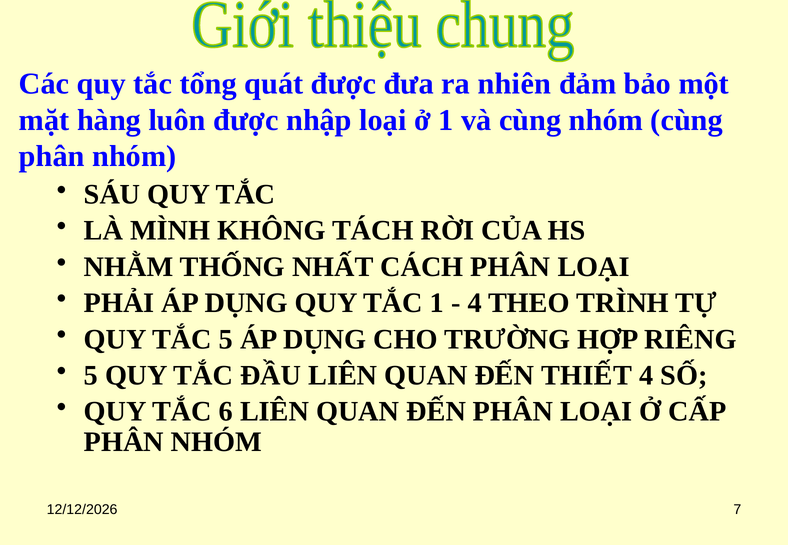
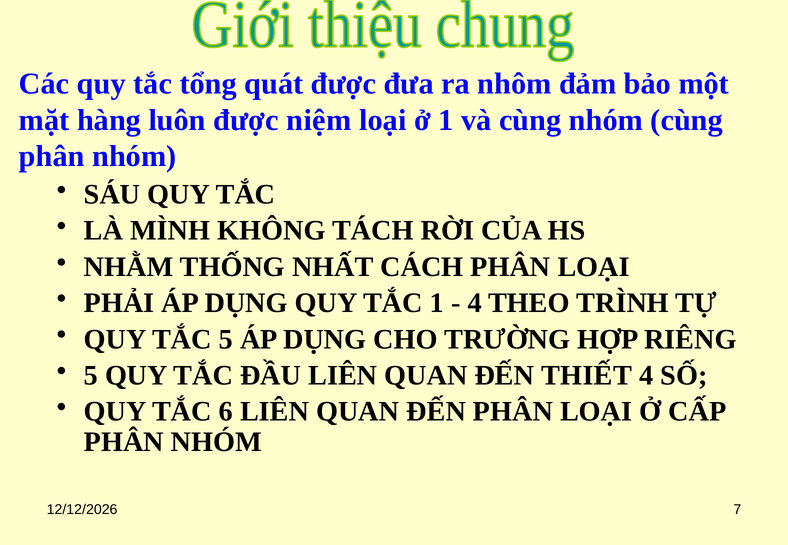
nhiên: nhiên -> nhôm
nhập: nhập -> niệm
